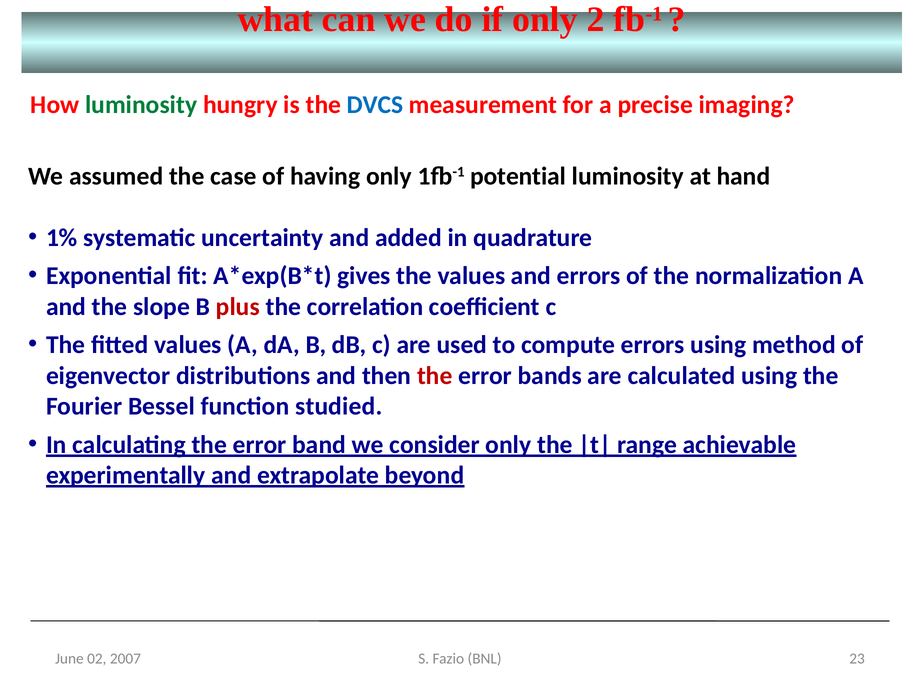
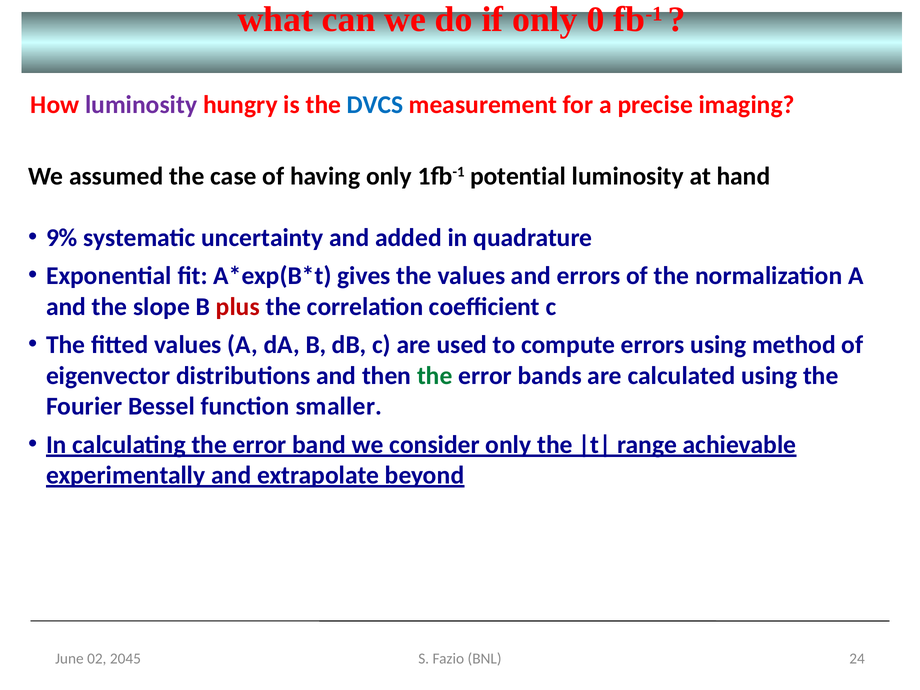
2: 2 -> 0
luminosity at (141, 105) colour: green -> purple
1%: 1% -> 9%
the at (435, 376) colour: red -> green
studied: studied -> smaller
23: 23 -> 24
2007: 2007 -> 2045
